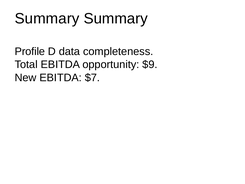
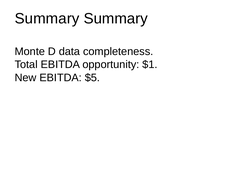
Profile: Profile -> Monte
$9: $9 -> $1
$7: $7 -> $5
